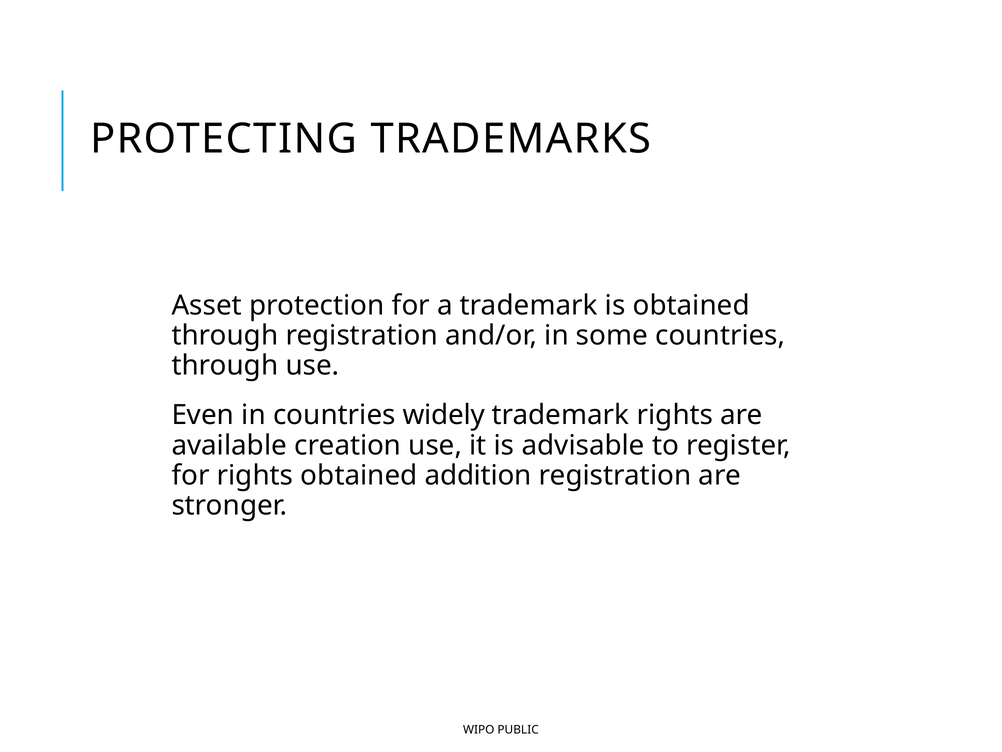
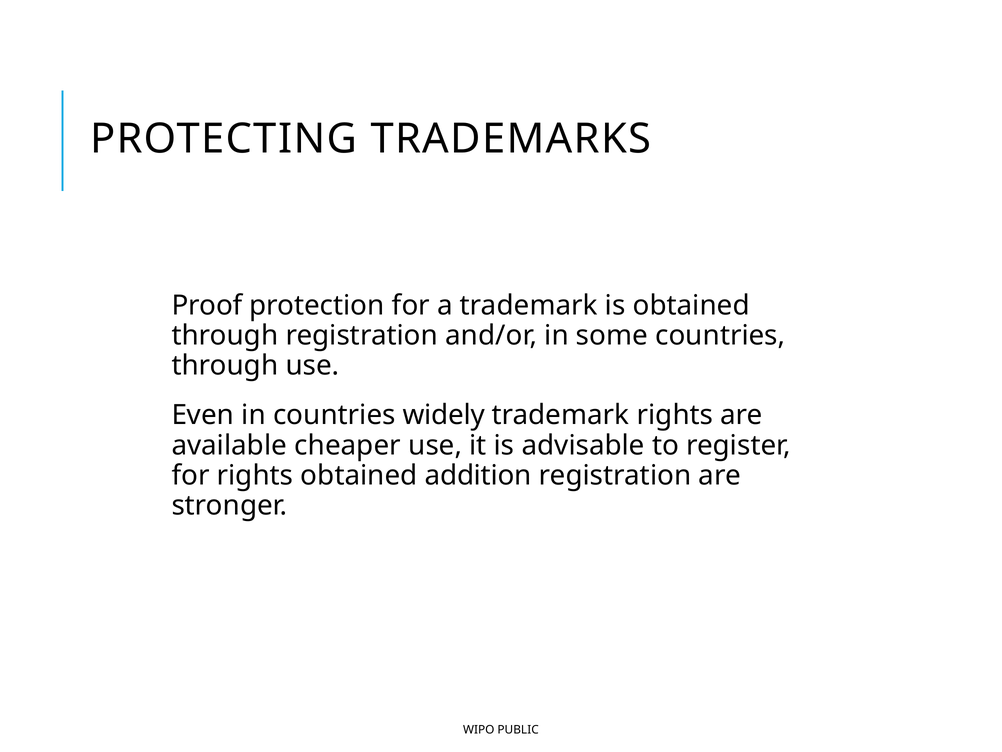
Asset: Asset -> Proof
creation: creation -> cheaper
